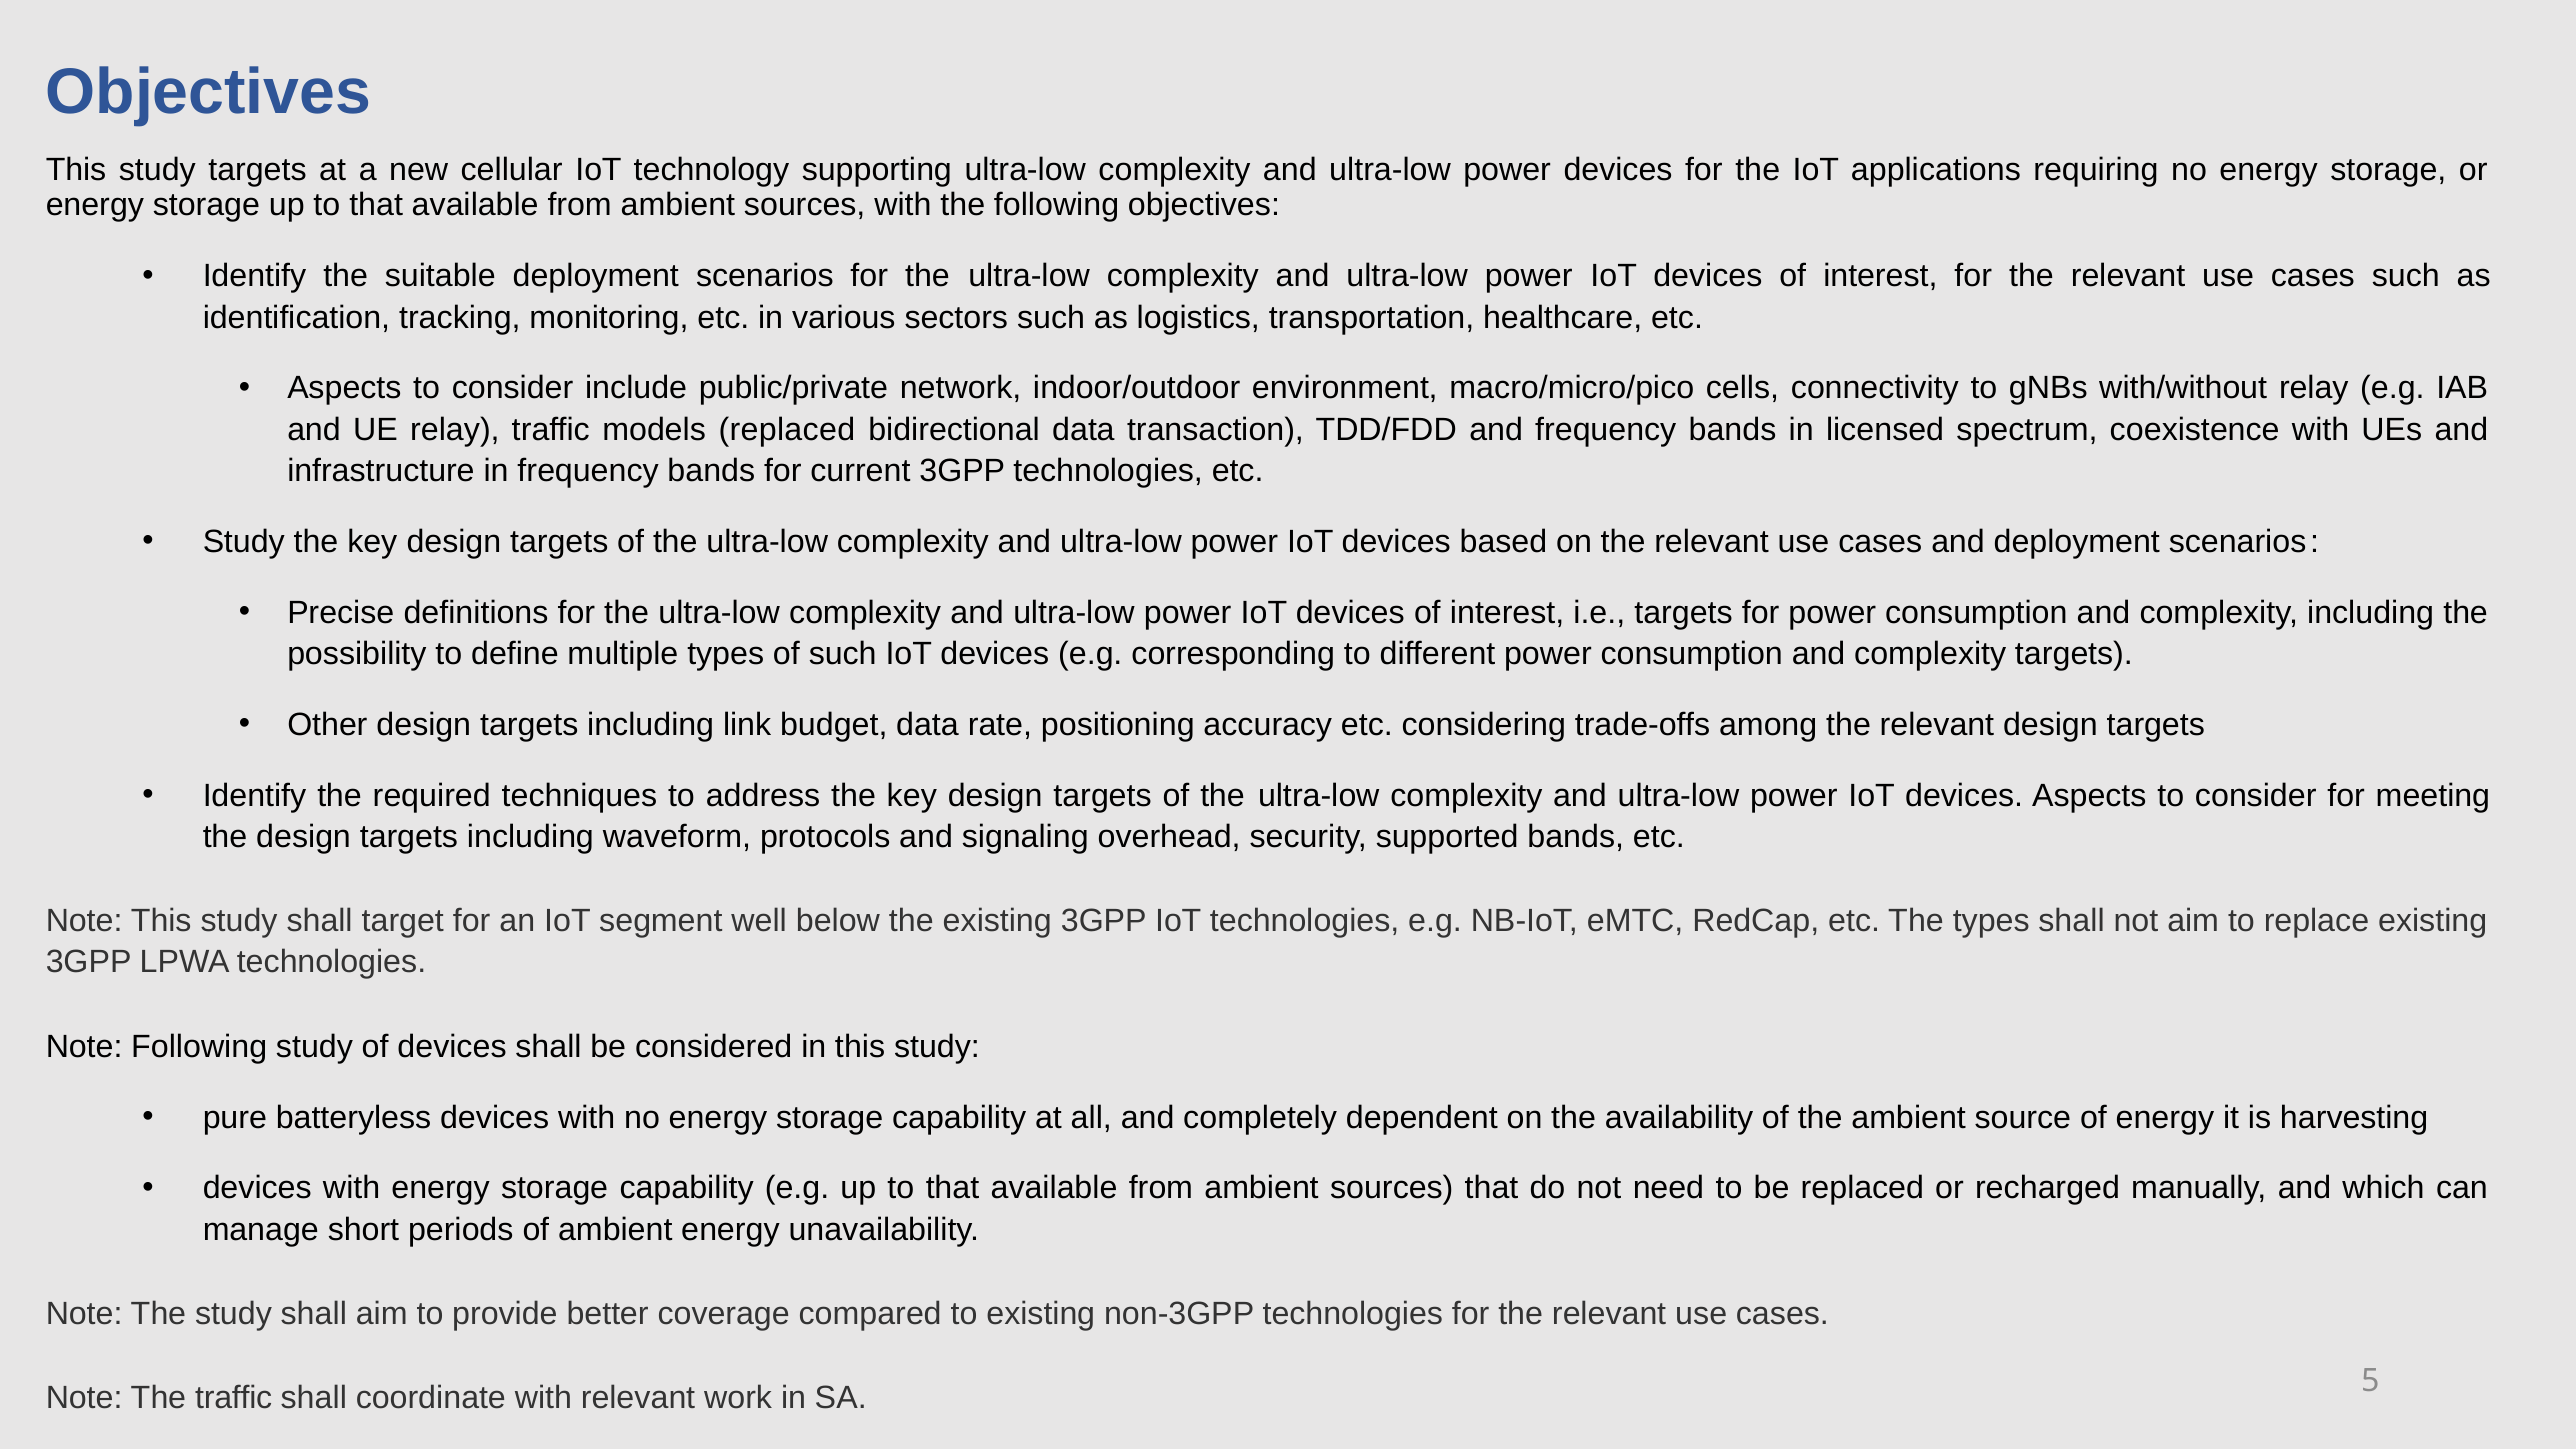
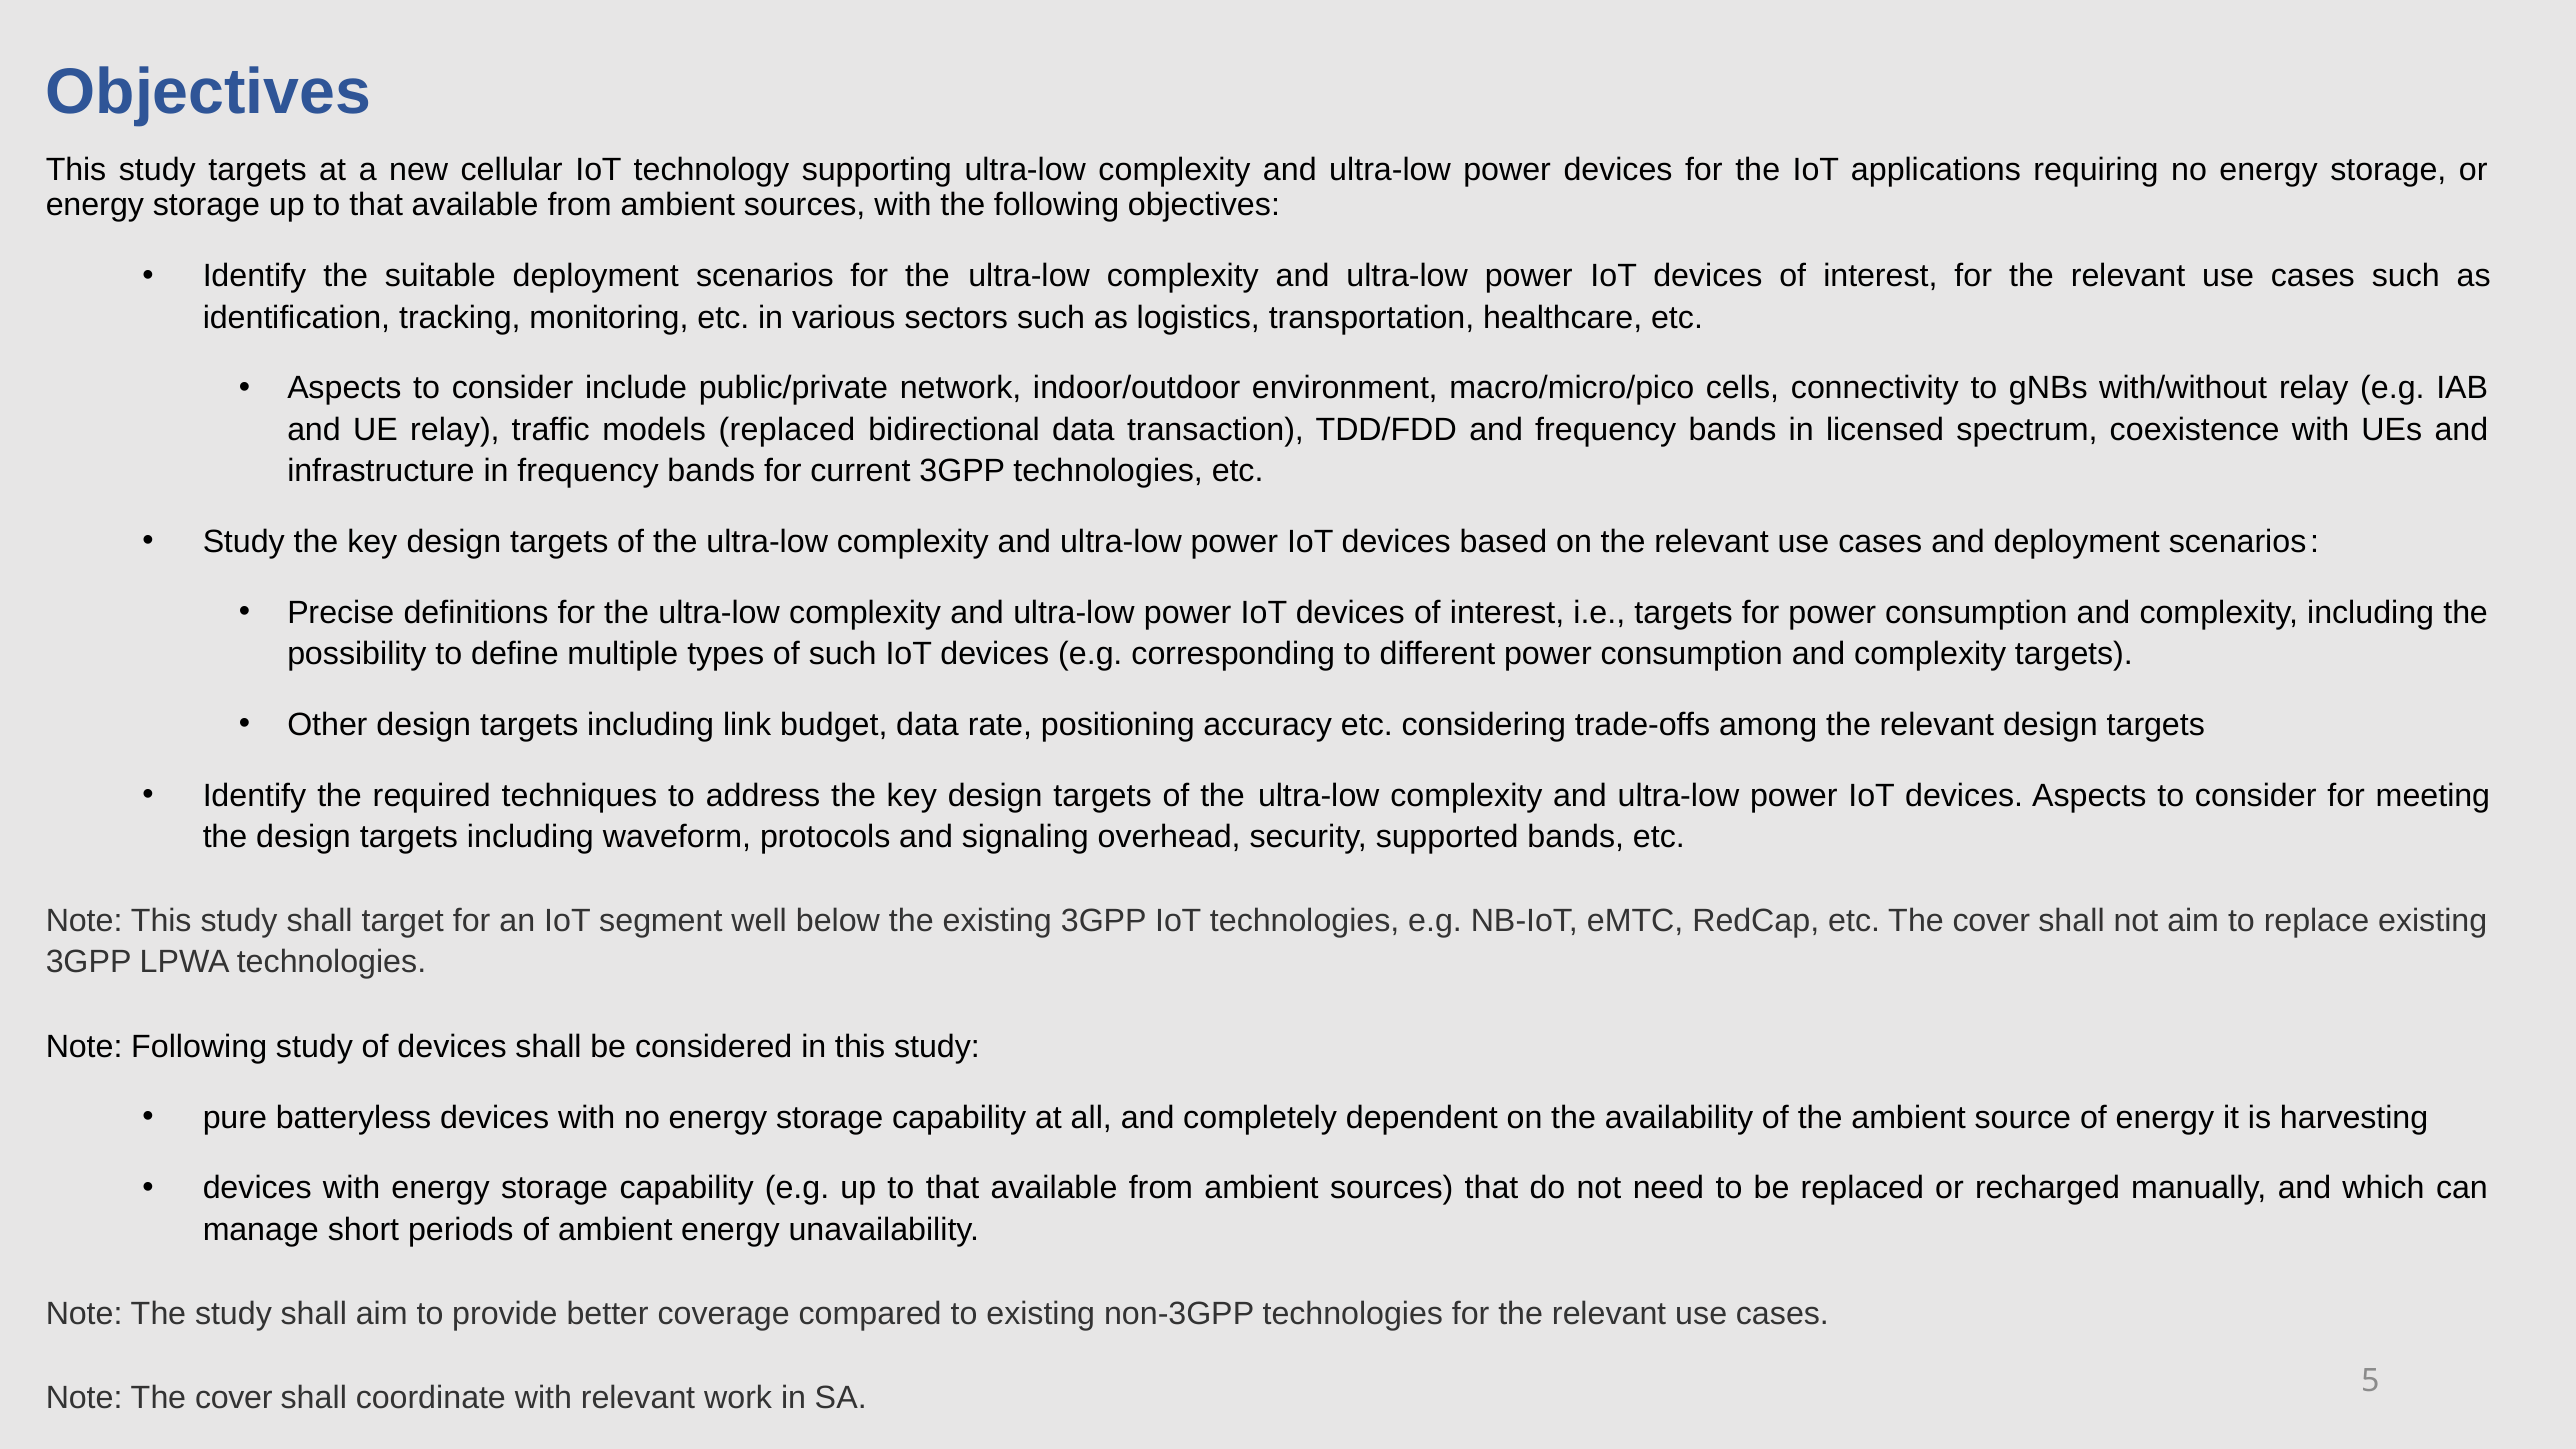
etc The types: types -> cover
Note The traffic: traffic -> cover
